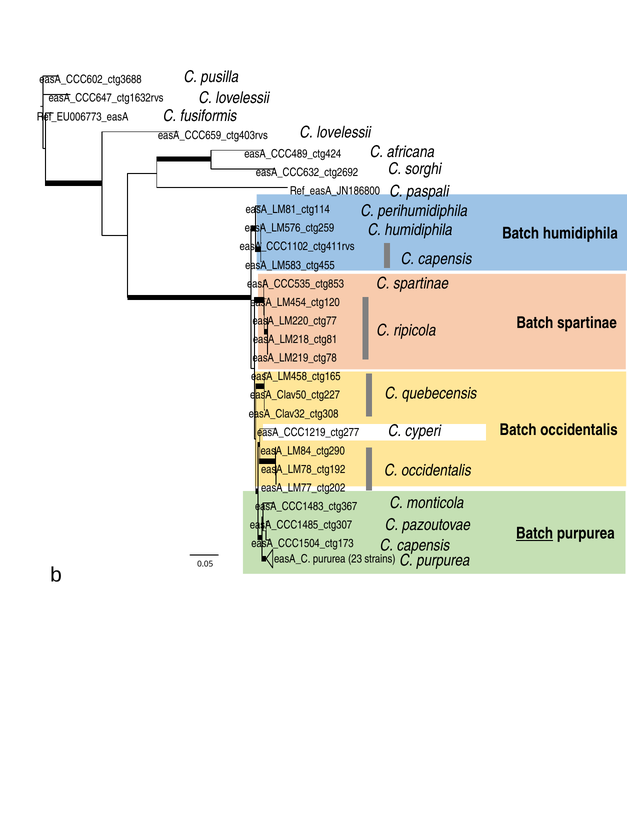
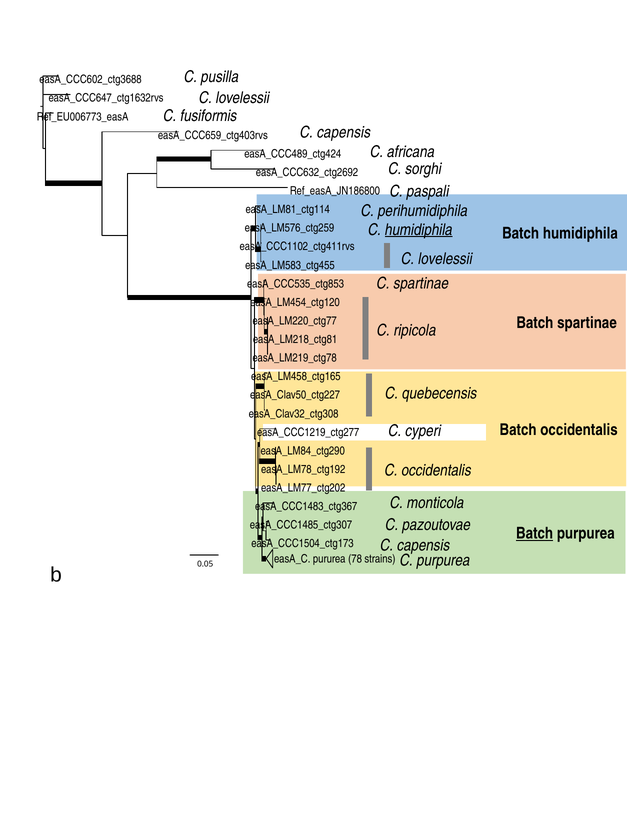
lovelessii at (344, 132): lovelessii -> capensis
humidiphila at (419, 230) underline: none -> present
capensis at (445, 259): capensis -> lovelessii
23: 23 -> 78
